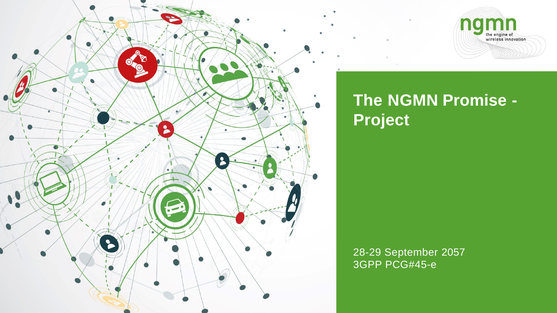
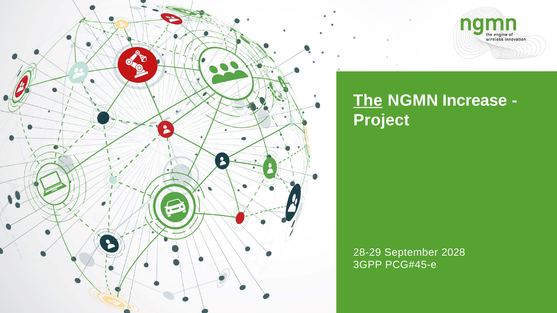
The underline: none -> present
Promise: Promise -> Increase
2057: 2057 -> 2028
